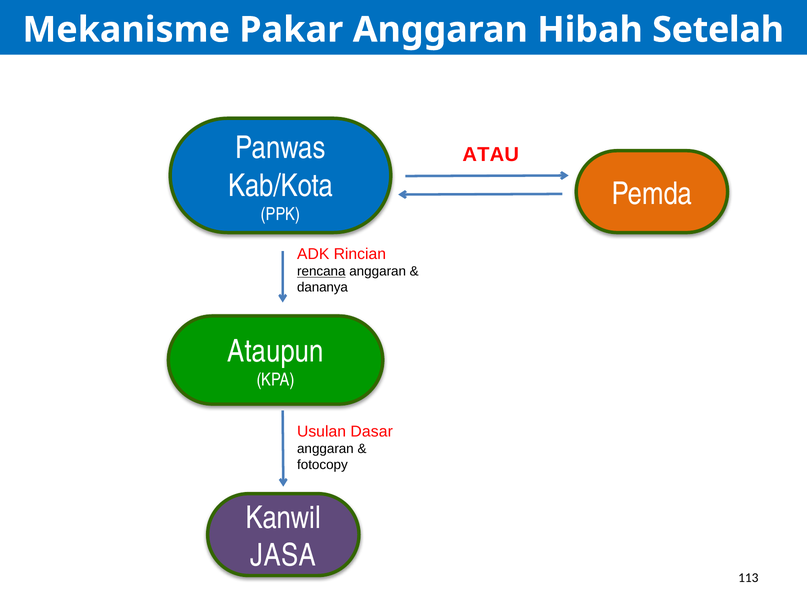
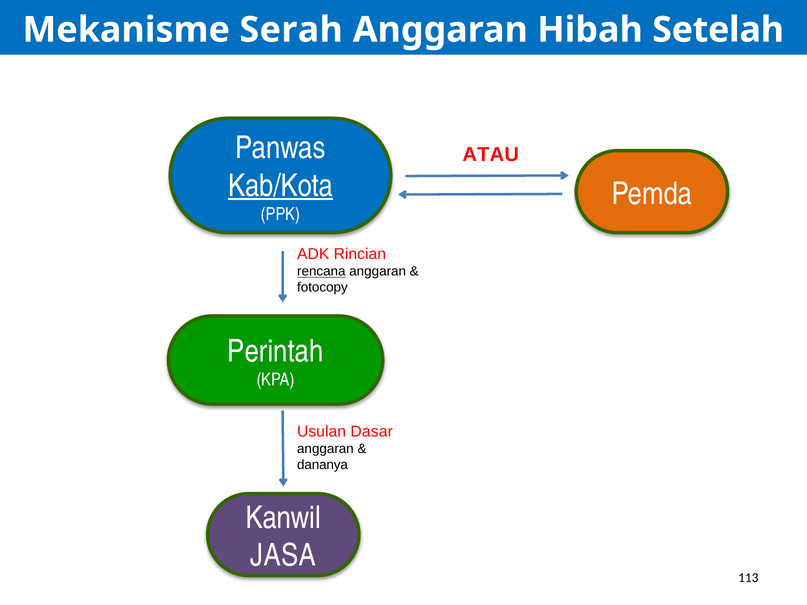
Pakar: Pakar -> Serah
Kab/Kota underline: none -> present
dananya: dananya -> fotocopy
Ataupun: Ataupun -> Perintah
fotocopy: fotocopy -> dananya
